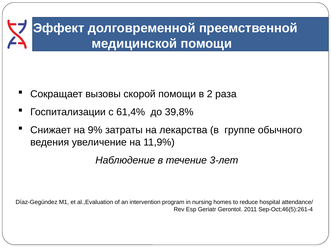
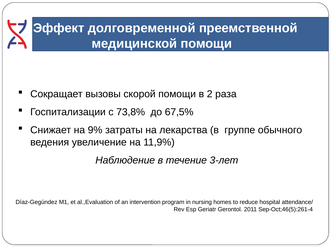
61,4%: 61,4% -> 73,8%
39,8%: 39,8% -> 67,5%
